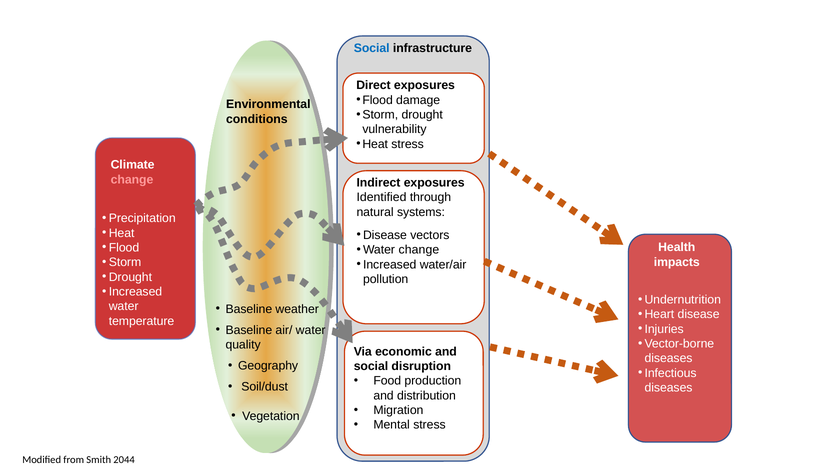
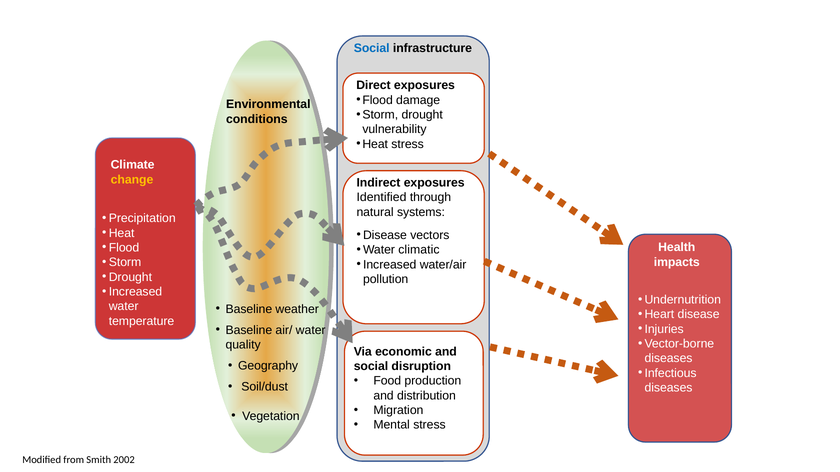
change at (132, 180) colour: pink -> yellow
change at (419, 250): change -> climatic
2044: 2044 -> 2002
